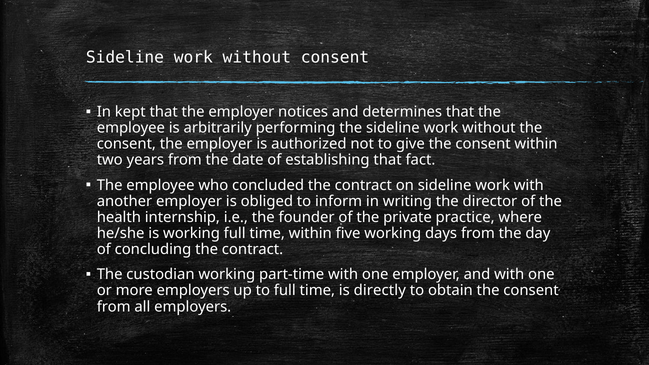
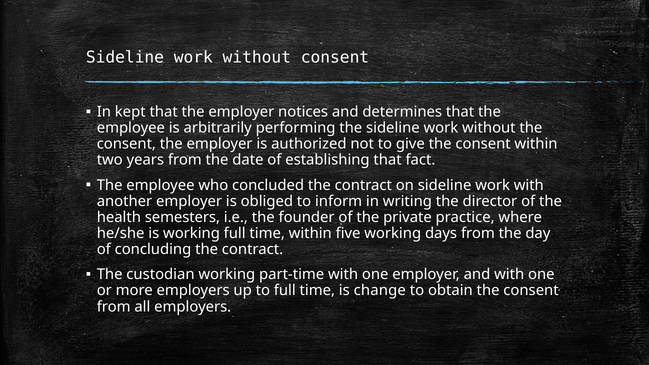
internship: internship -> semesters
directly: directly -> change
